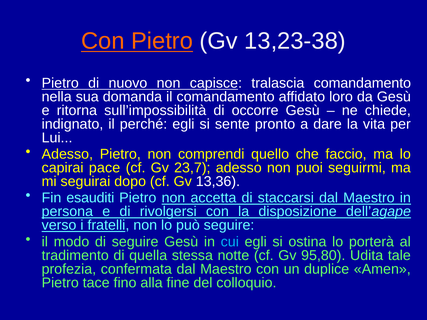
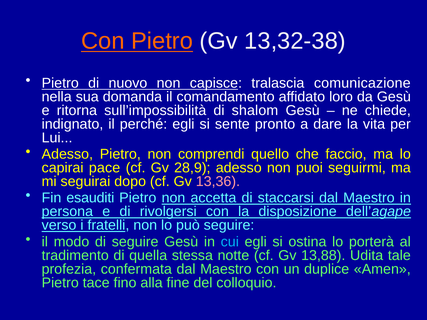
13,23-38: 13,23-38 -> 13,32-38
tralascia comandamento: comandamento -> comunicazione
occorre: occorre -> shalom
23,7: 23,7 -> 28,9
13,36 colour: white -> pink
95,80: 95,80 -> 13,88
